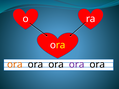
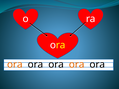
ora at (77, 65) colour: purple -> orange
